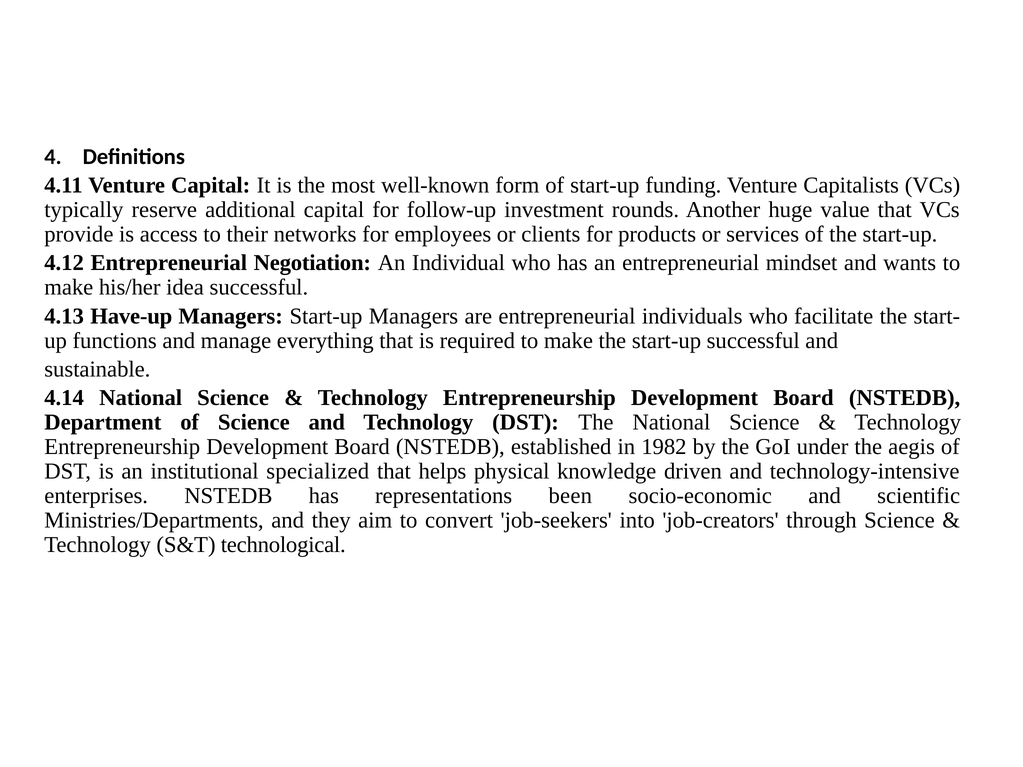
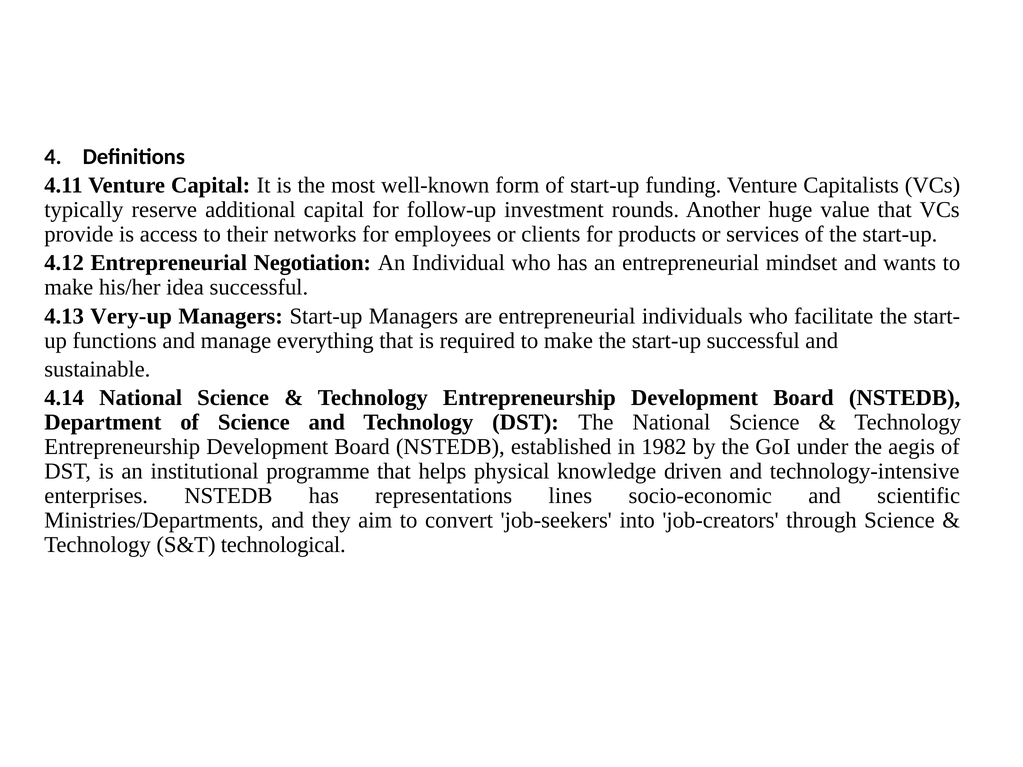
Have-up: Have-up -> Very-up
specialized: specialized -> programme
been: been -> lines
